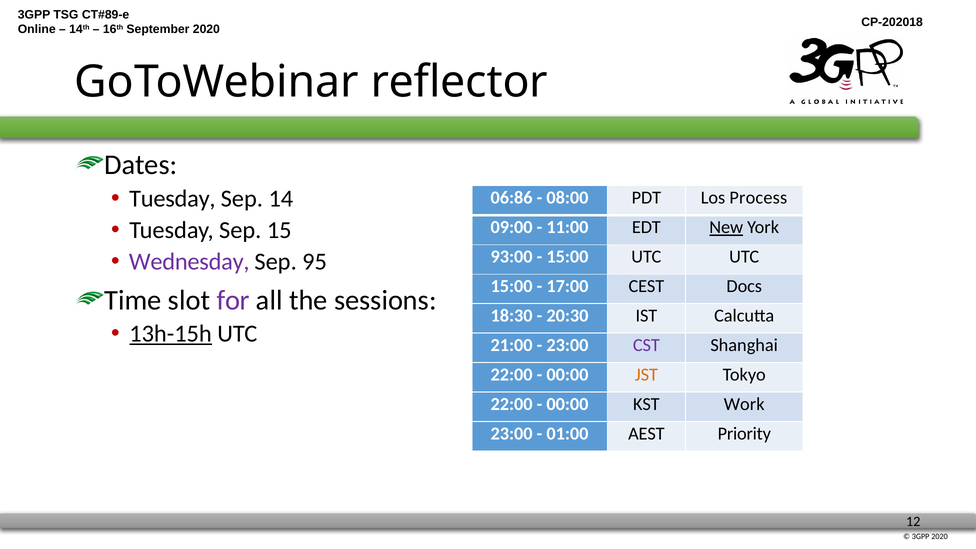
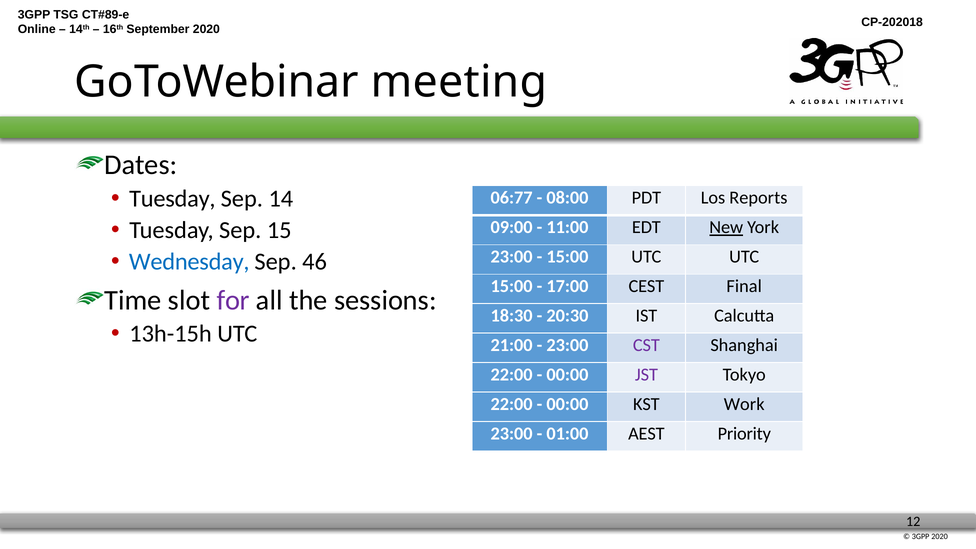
reflector: reflector -> meeting
06:86: 06:86 -> 06:77
Process: Process -> Reports
Wednesday colour: purple -> blue
95: 95 -> 46
93:00 at (512, 257): 93:00 -> 23:00
Docs: Docs -> Final
13h-15h underline: present -> none
JST colour: orange -> purple
